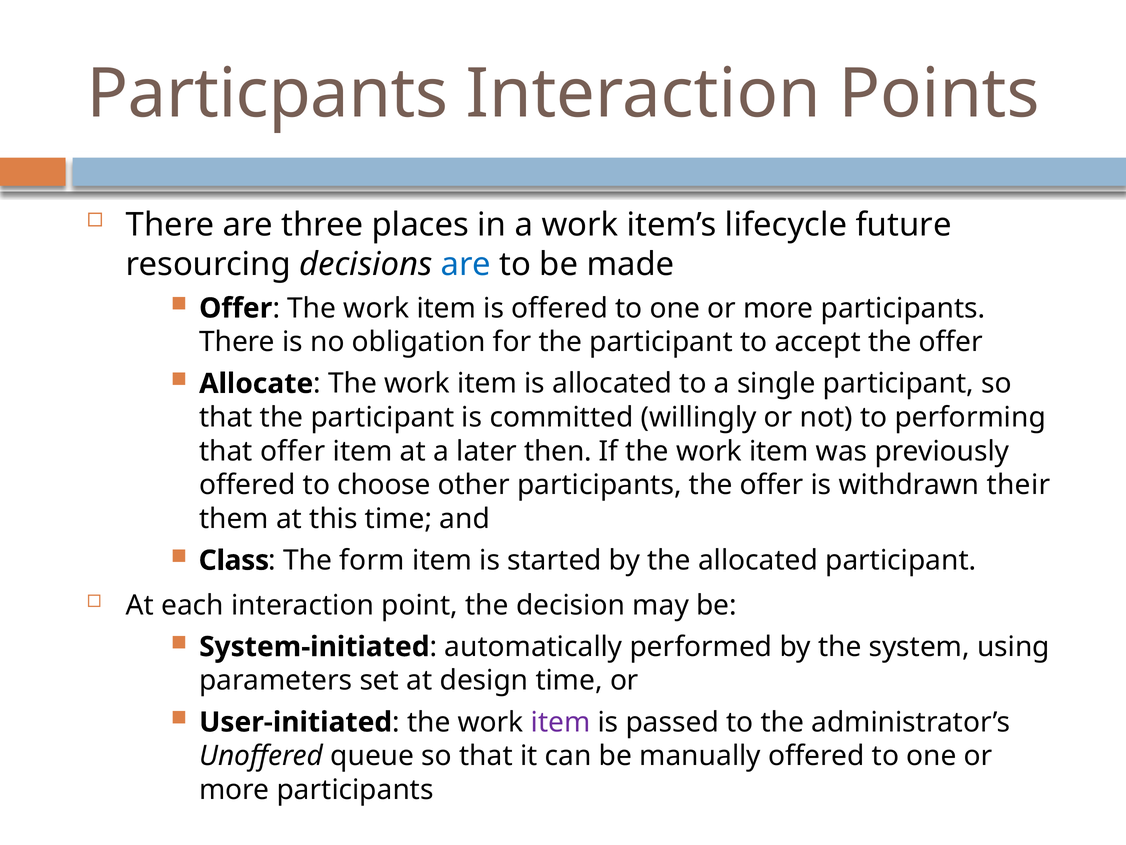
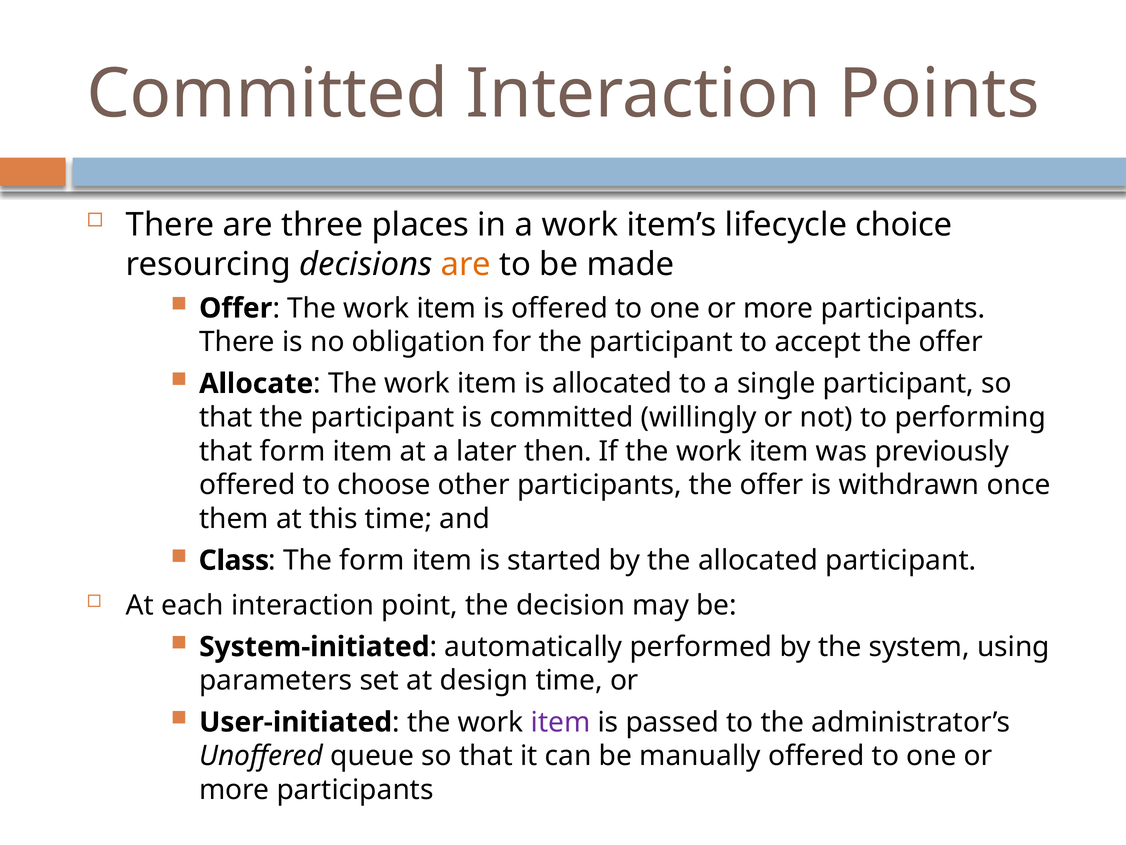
Particpants at (267, 94): Particpants -> Committed
future: future -> choice
are at (466, 264) colour: blue -> orange
that offer: offer -> form
their: their -> once
